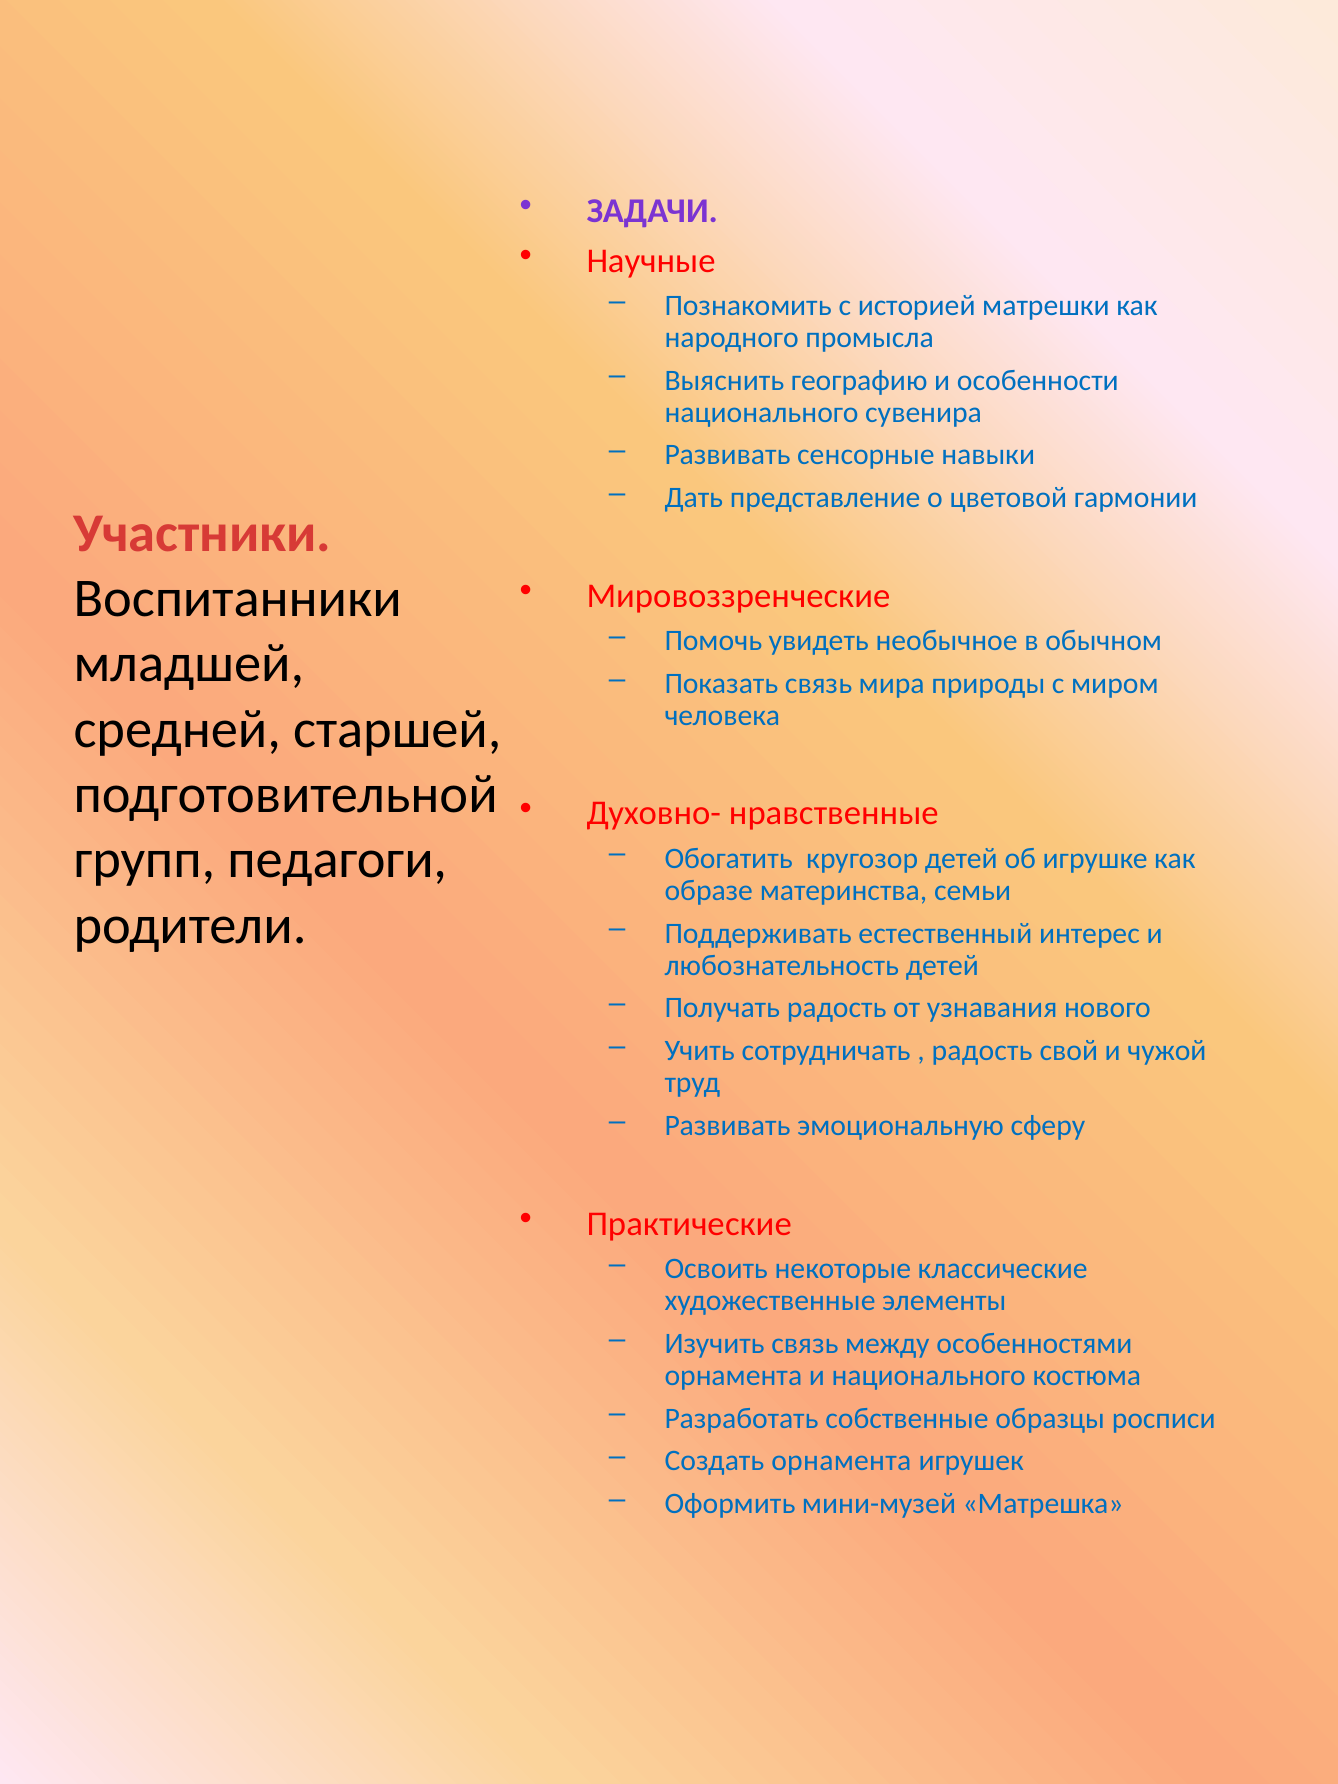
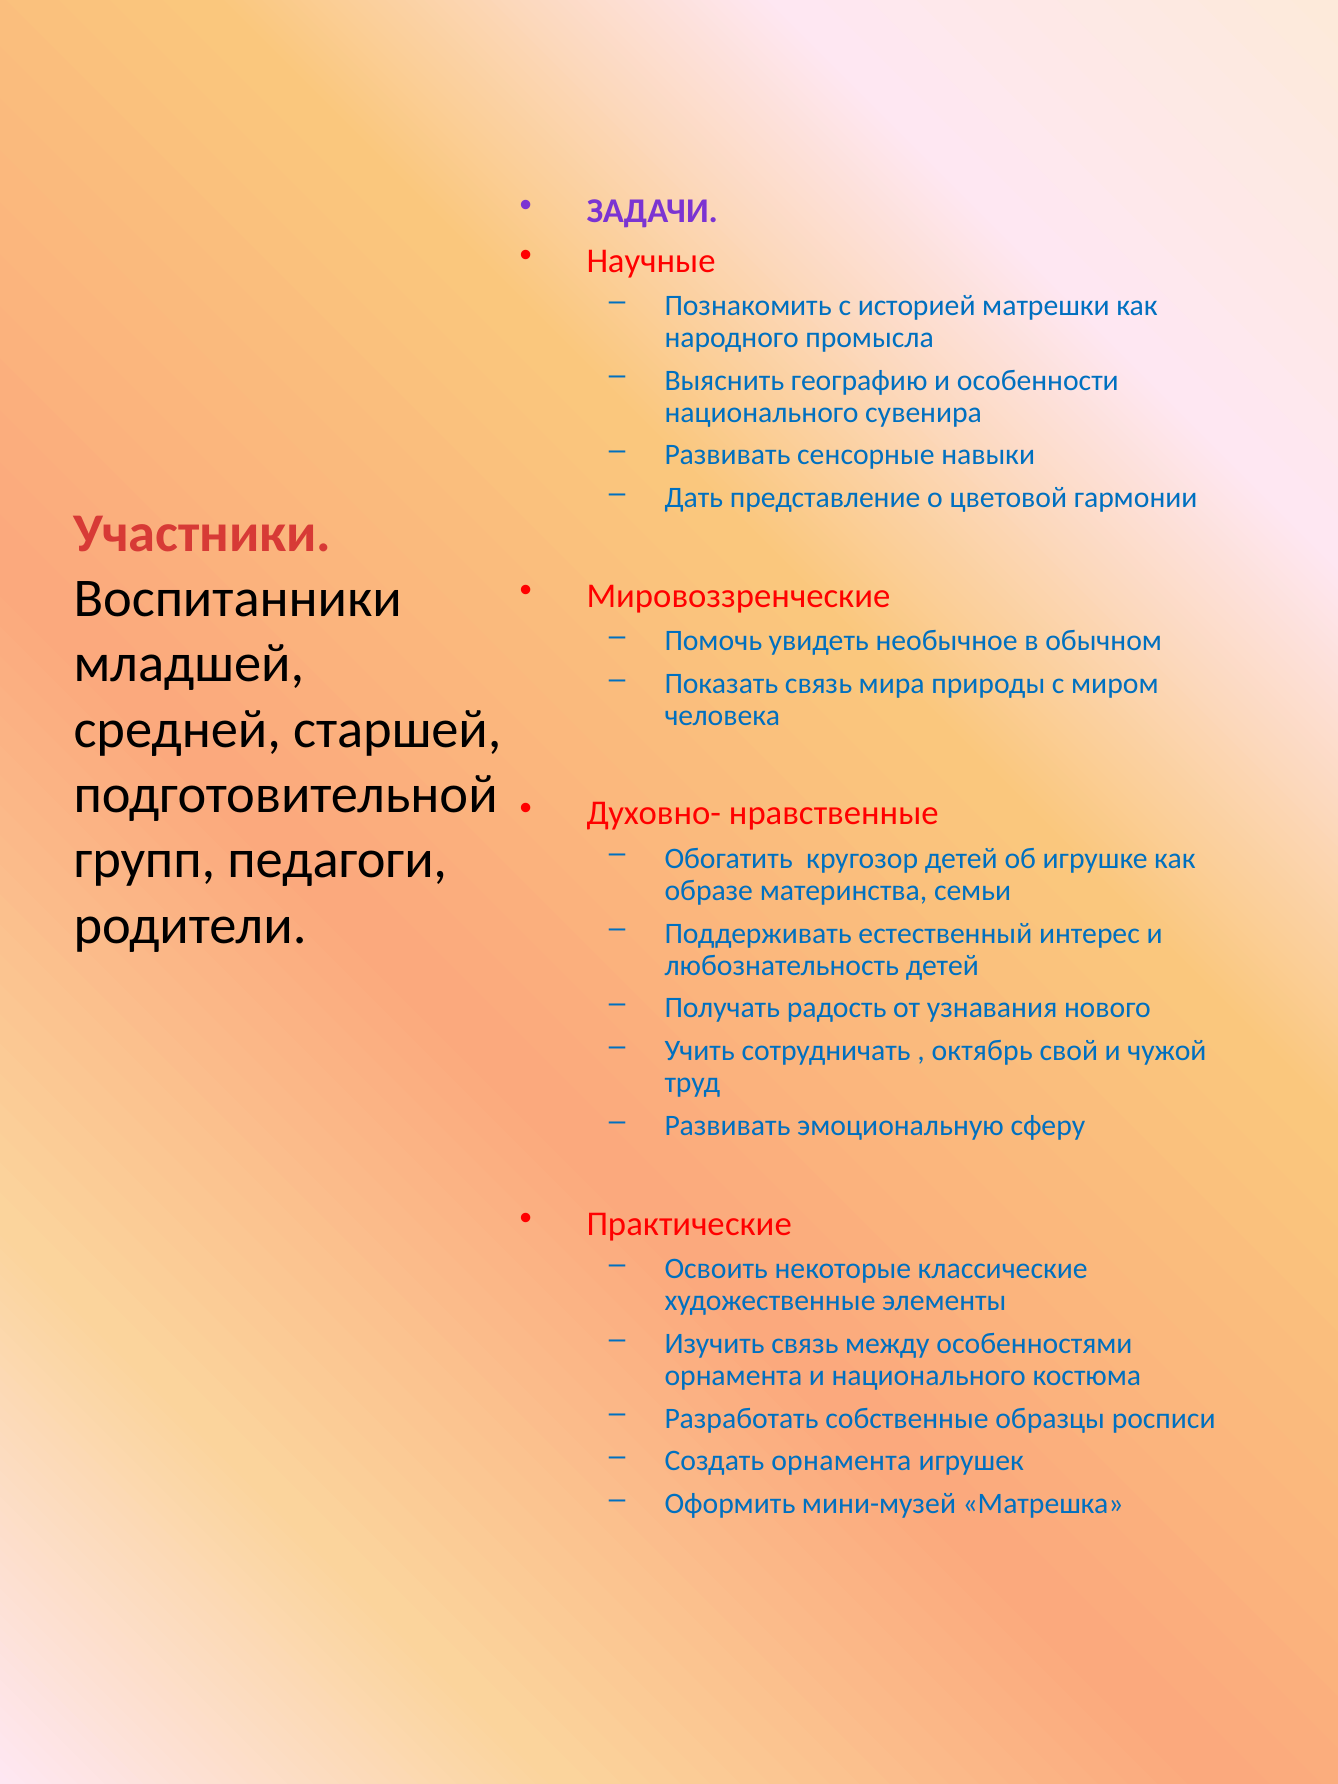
радость at (982, 1051): радость -> октябрь
